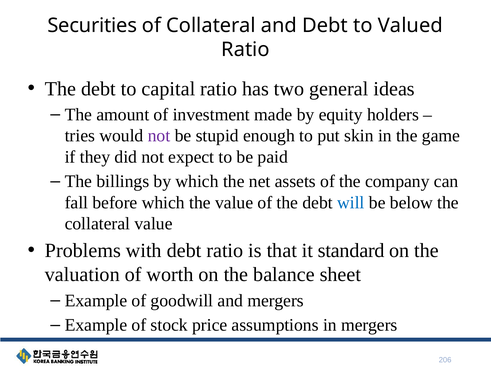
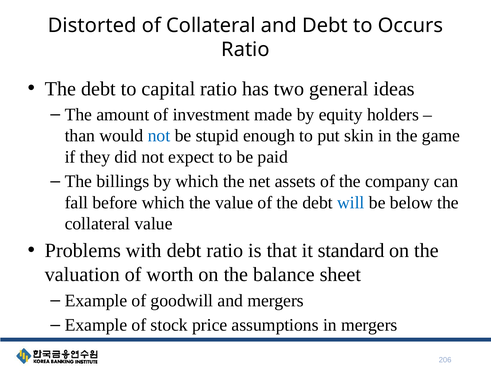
Securities: Securities -> Distorted
Valued: Valued -> Occurs
tries: tries -> than
not at (159, 136) colour: purple -> blue
